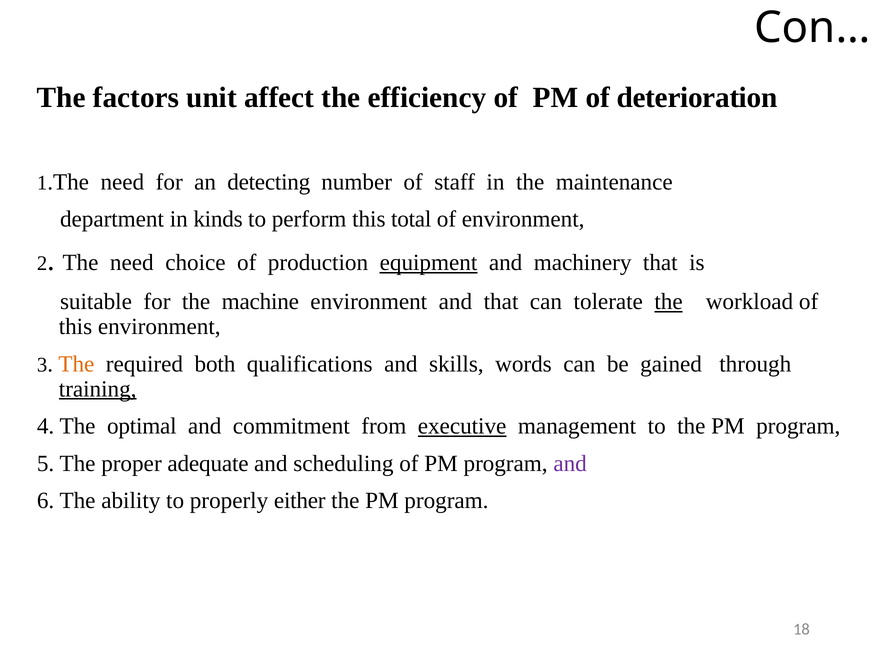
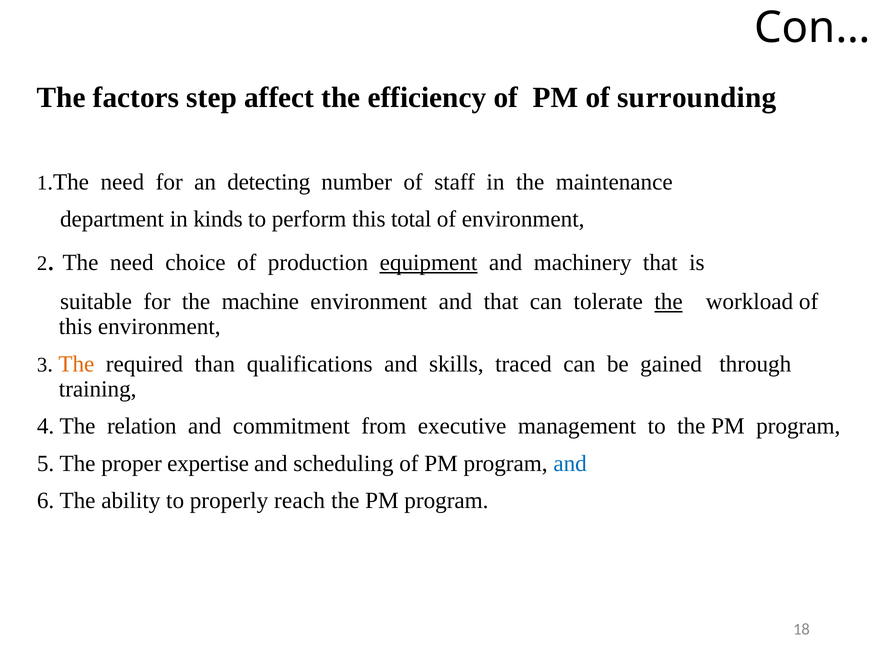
unit: unit -> step
deterioration: deterioration -> surrounding
both: both -> than
words: words -> traced
training underline: present -> none
optimal: optimal -> relation
executive underline: present -> none
adequate: adequate -> expertise
and at (570, 464) colour: purple -> blue
either: either -> reach
